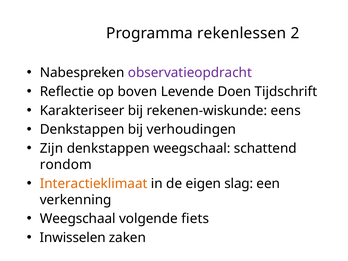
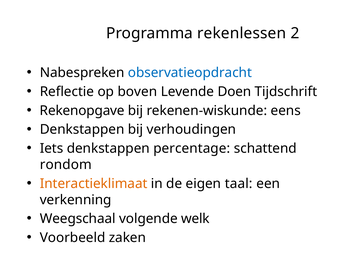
observatieopdracht colour: purple -> blue
Karakteriseer: Karakteriseer -> Rekenopgave
Zijn: Zijn -> Iets
denkstappen weegschaal: weegschaal -> percentage
slag: slag -> taal
fiets: fiets -> welk
Inwisselen: Inwisselen -> Voorbeeld
